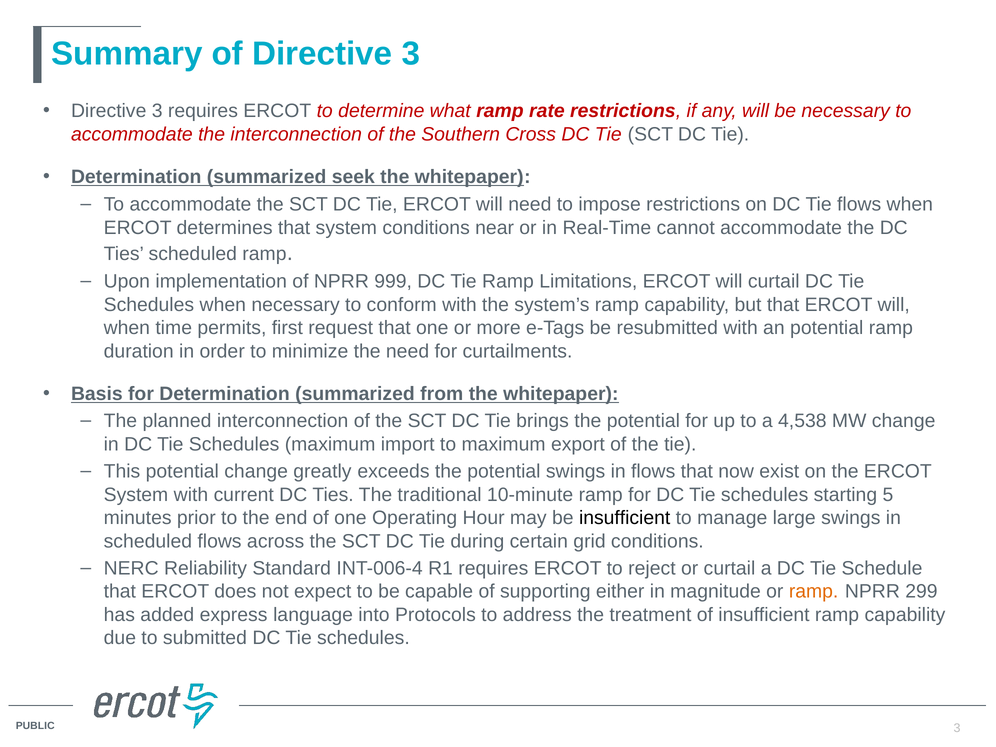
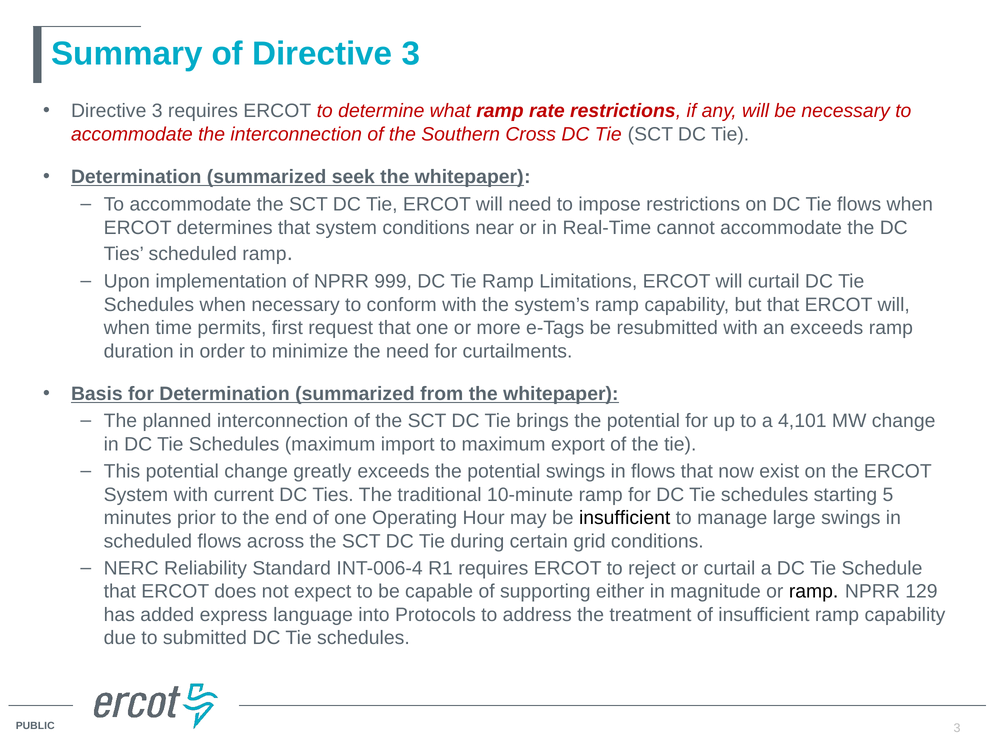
an potential: potential -> exceeds
4,538: 4,538 -> 4,101
ramp at (814, 592) colour: orange -> black
299: 299 -> 129
